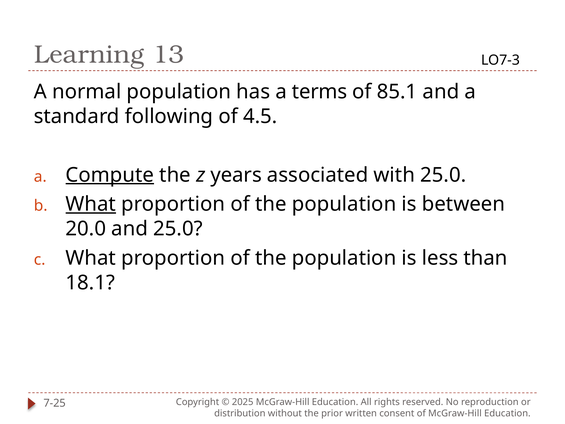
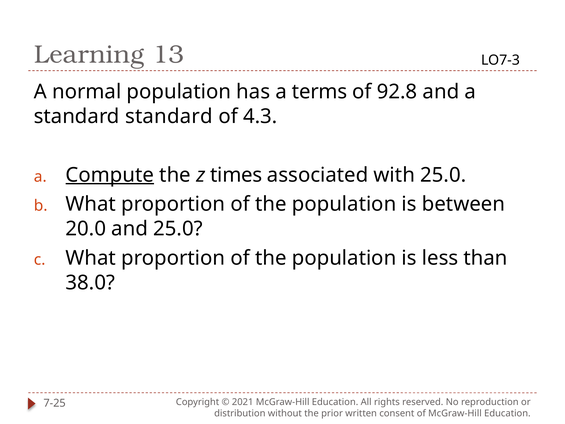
85.1: 85.1 -> 92.8
standard following: following -> standard
4.5: 4.5 -> 4.3
years: years -> times
What at (91, 204) underline: present -> none
18.1: 18.1 -> 38.0
2025: 2025 -> 2021
